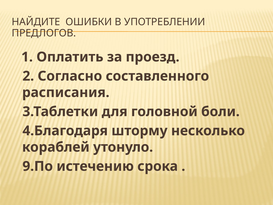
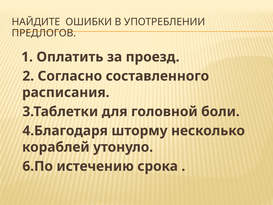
9.По: 9.По -> 6.По
